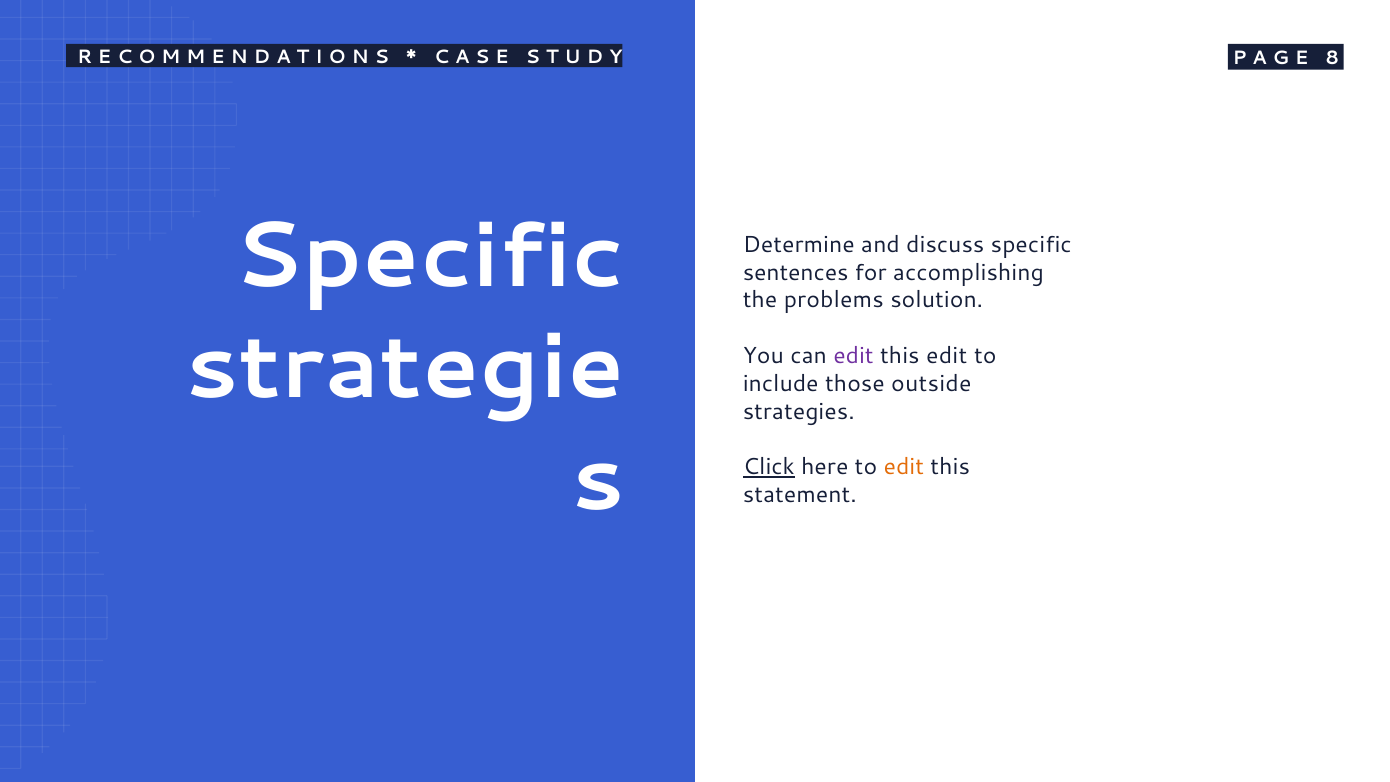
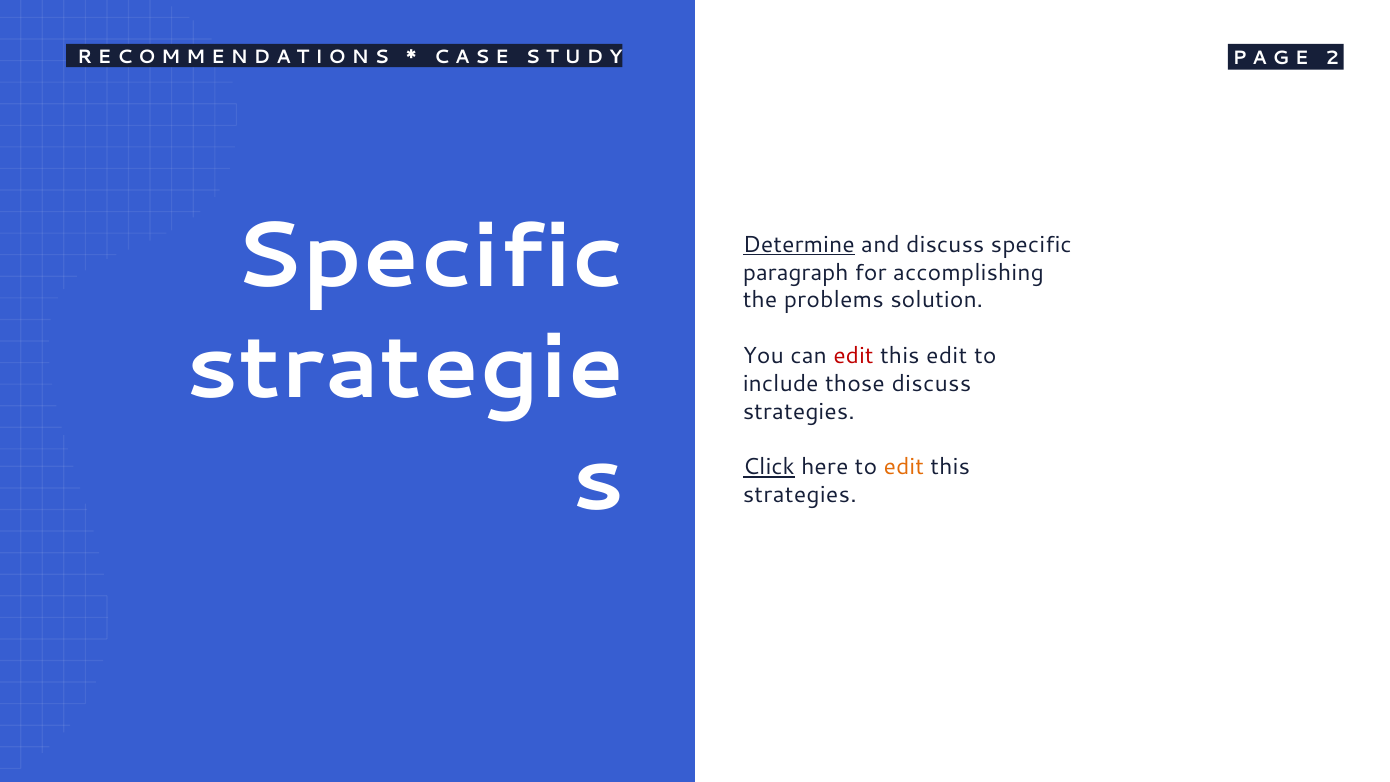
8: 8 -> 2
Determine underline: none -> present
sentences: sentences -> paragraph
edit at (853, 356) colour: purple -> red
those outside: outside -> discuss
statement at (800, 495): statement -> strategies
